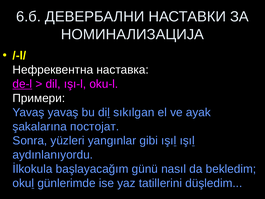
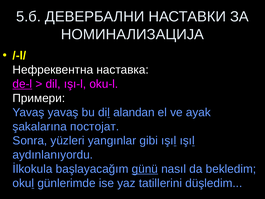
6.б: 6.б -> 5.б
sıkılgan: sıkılgan -> alandan
günü underline: none -> present
